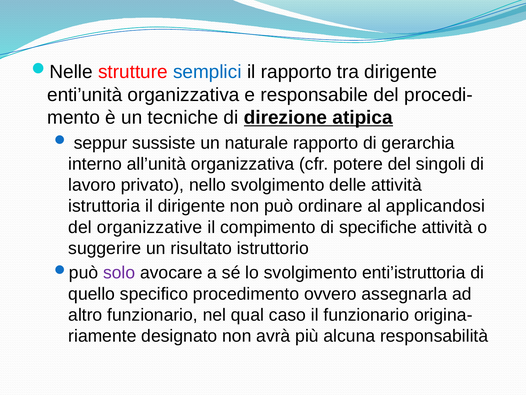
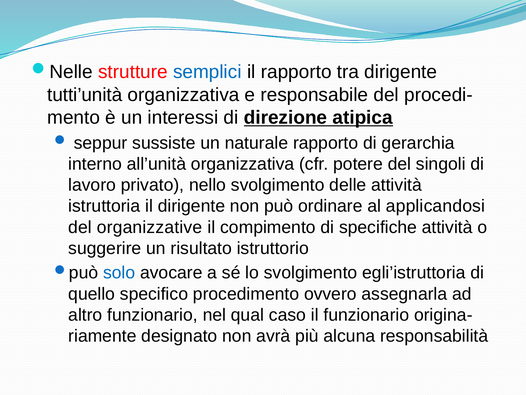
enti’unità: enti’unità -> tutti’unità
tecniche: tecniche -> interessi
solo colour: purple -> blue
enti’istruttoria: enti’istruttoria -> egli’istruttoria
